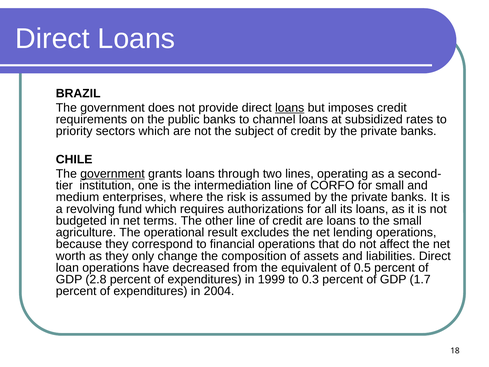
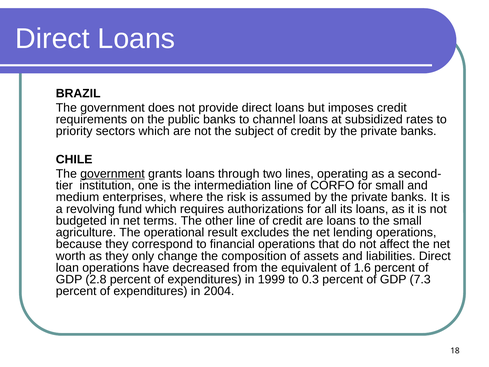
loans at (290, 108) underline: present -> none
0.5: 0.5 -> 1.6
1.7: 1.7 -> 7.3
